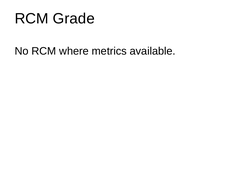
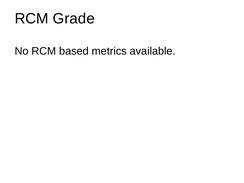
where: where -> based
